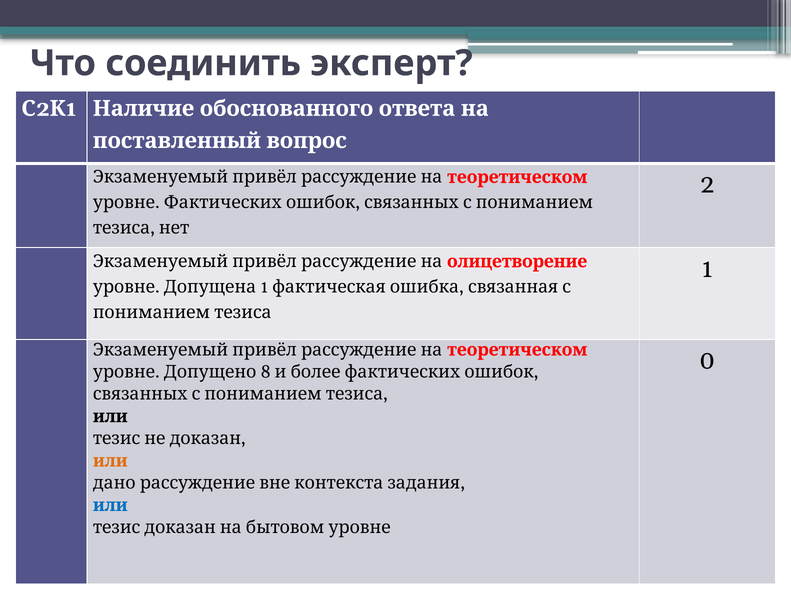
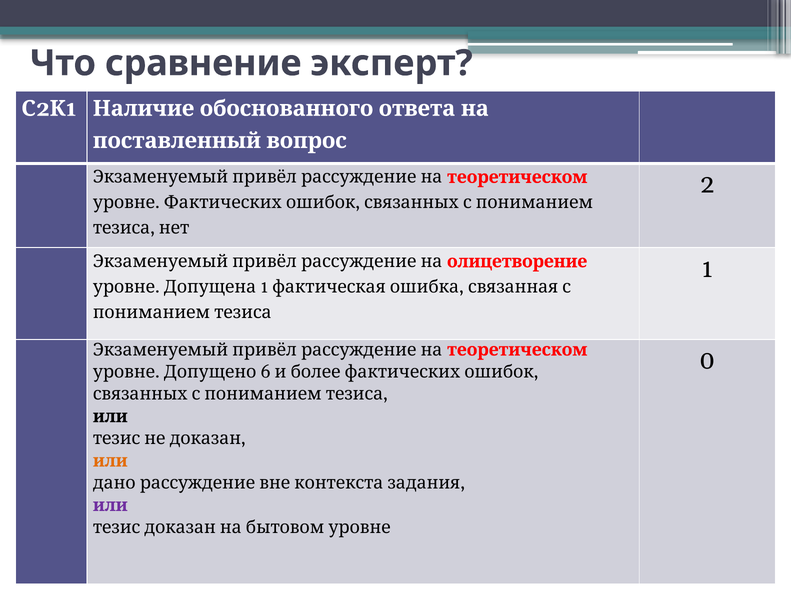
соединить: соединить -> сравнение
8: 8 -> 6
или at (110, 505) colour: blue -> purple
